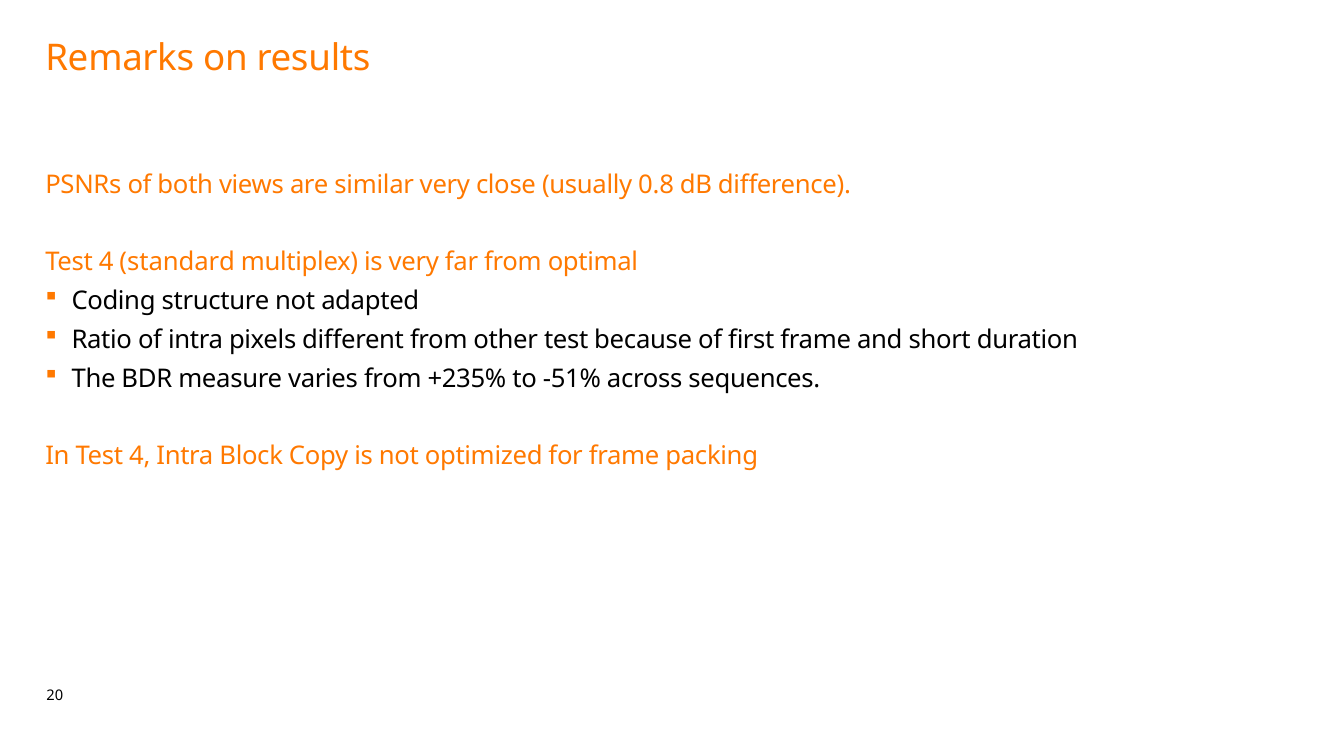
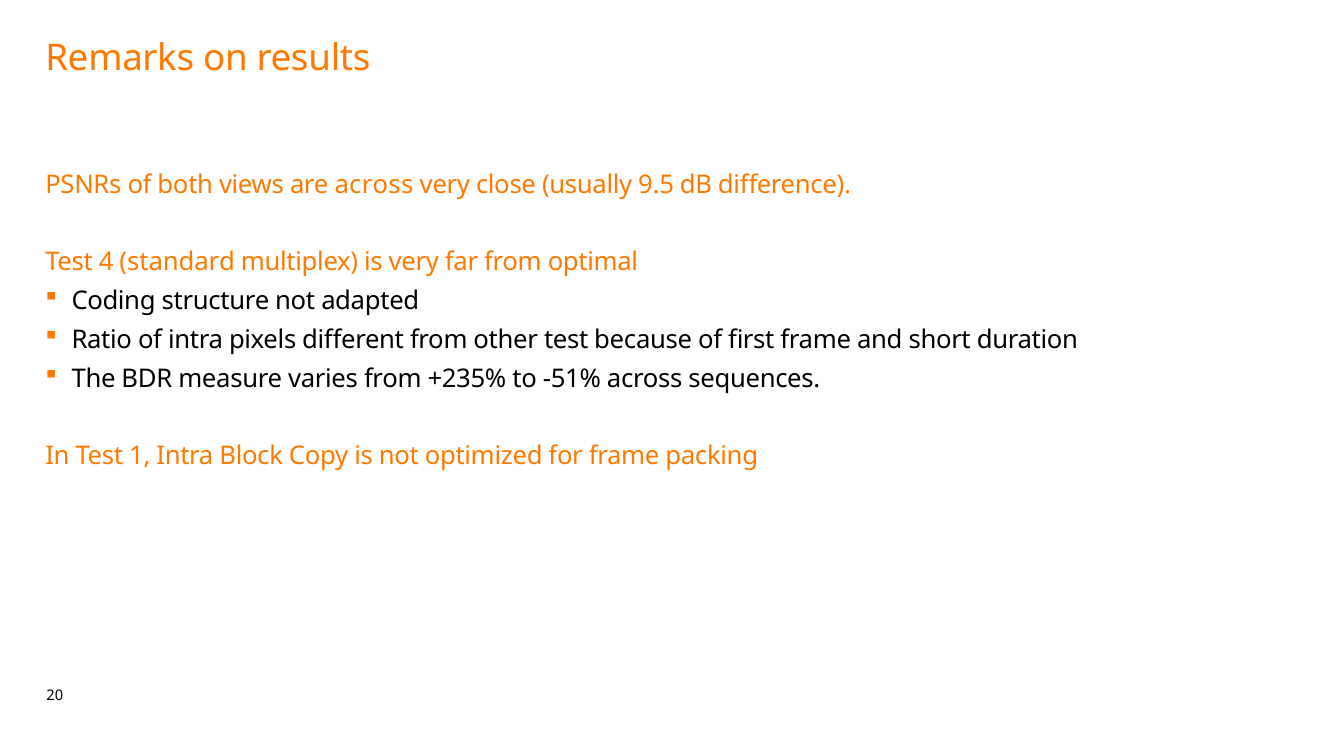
are similar: similar -> across
0.8: 0.8 -> 9.5
In Test 4: 4 -> 1
